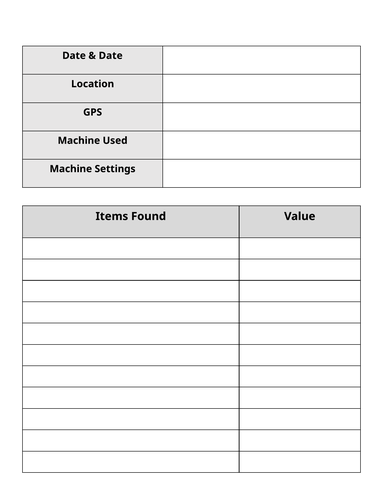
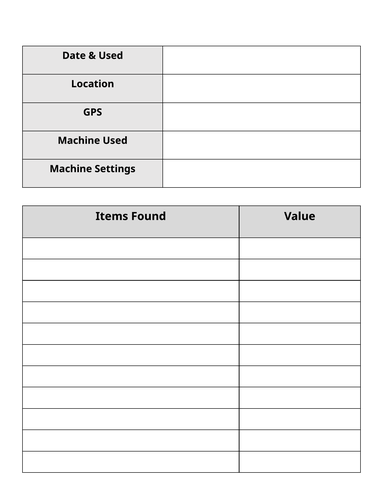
Date at (111, 56): Date -> Used
